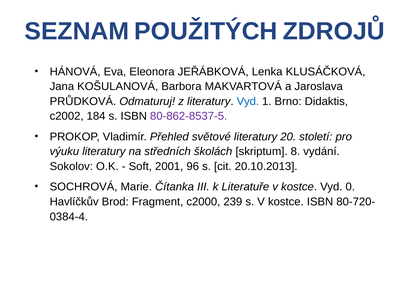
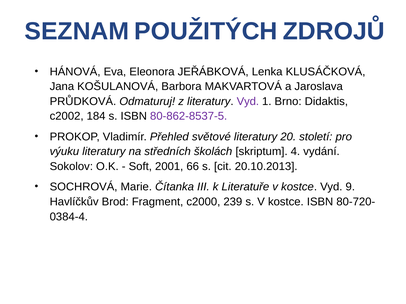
Vyd at (248, 102) colour: blue -> purple
8: 8 -> 4
96: 96 -> 66
0: 0 -> 9
